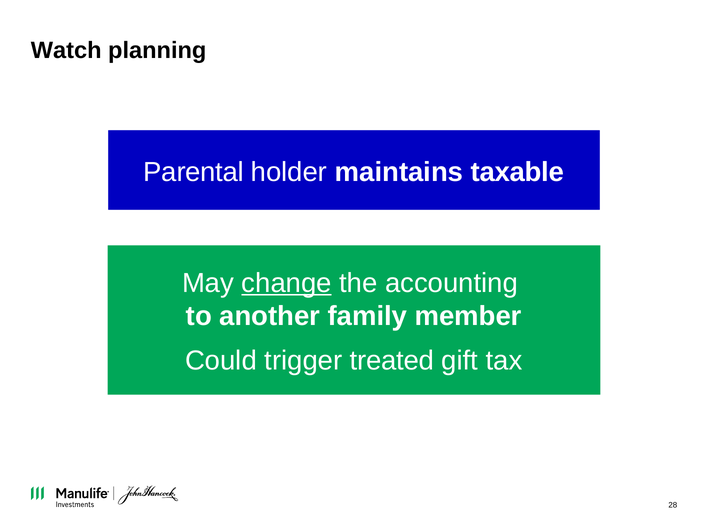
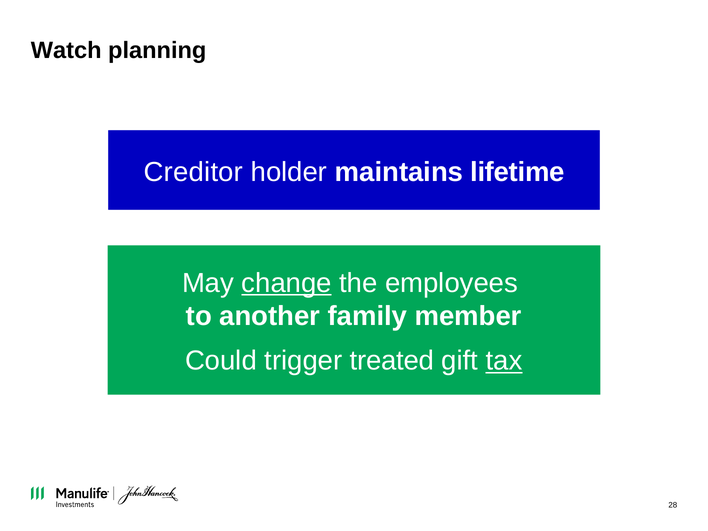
Parental: Parental -> Creditor
taxable: taxable -> lifetime
accounting: accounting -> employees
tax underline: none -> present
